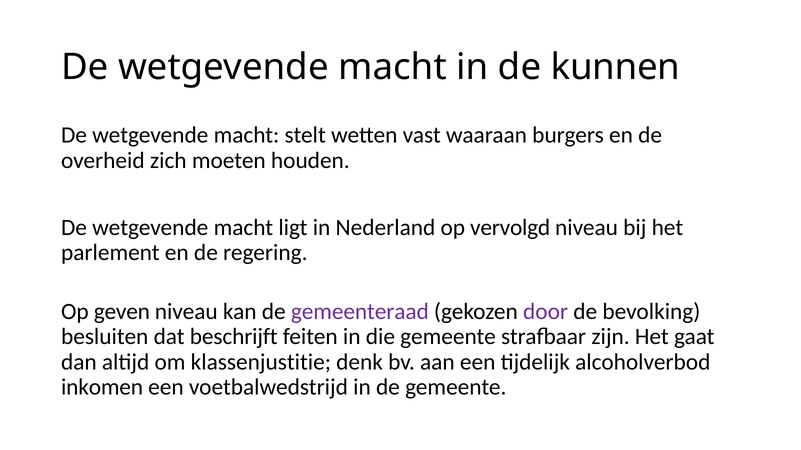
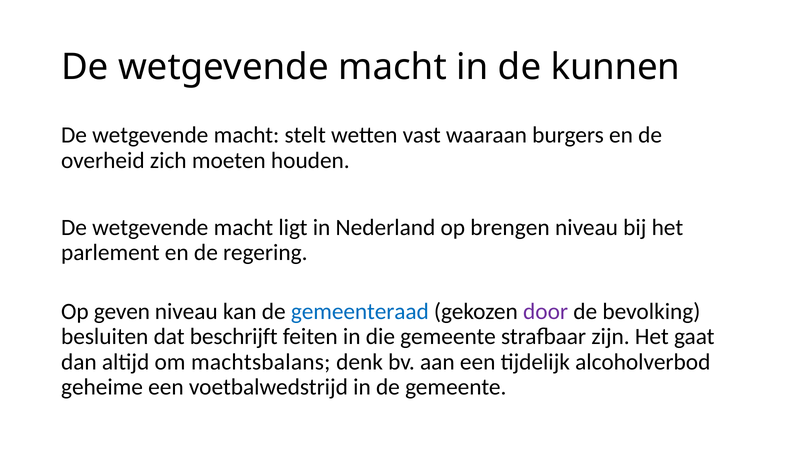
vervolgd: vervolgd -> brengen
gemeenteraad colour: purple -> blue
klassenjustitie: klassenjustitie -> machtsbalans
inkomen: inkomen -> geheime
